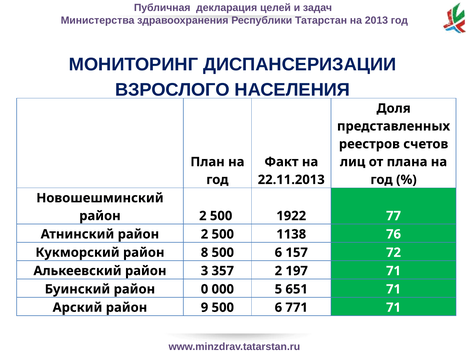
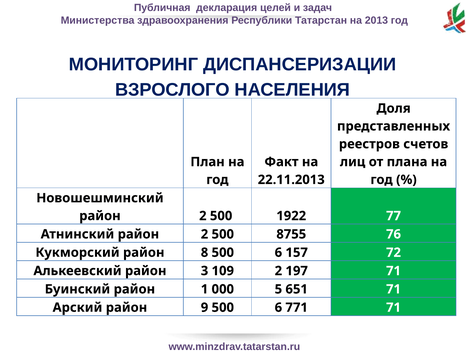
1138: 1138 -> 8755
357: 357 -> 109
0: 0 -> 1
